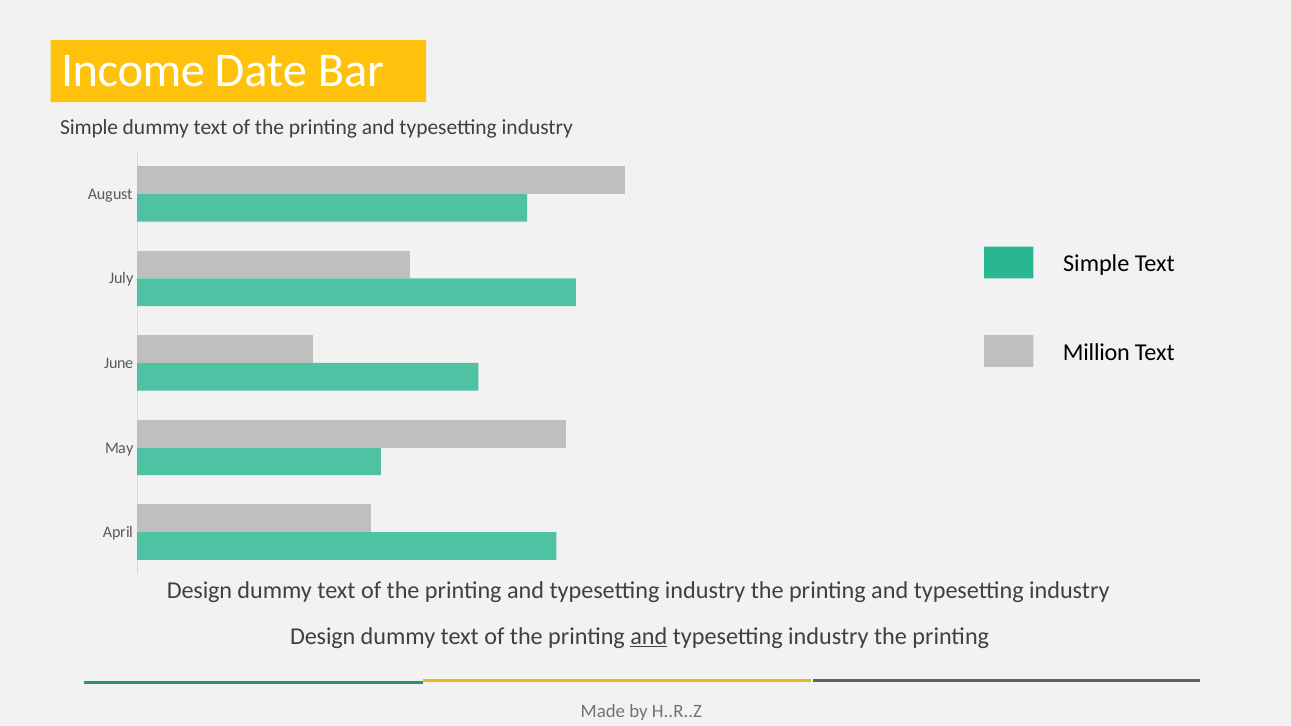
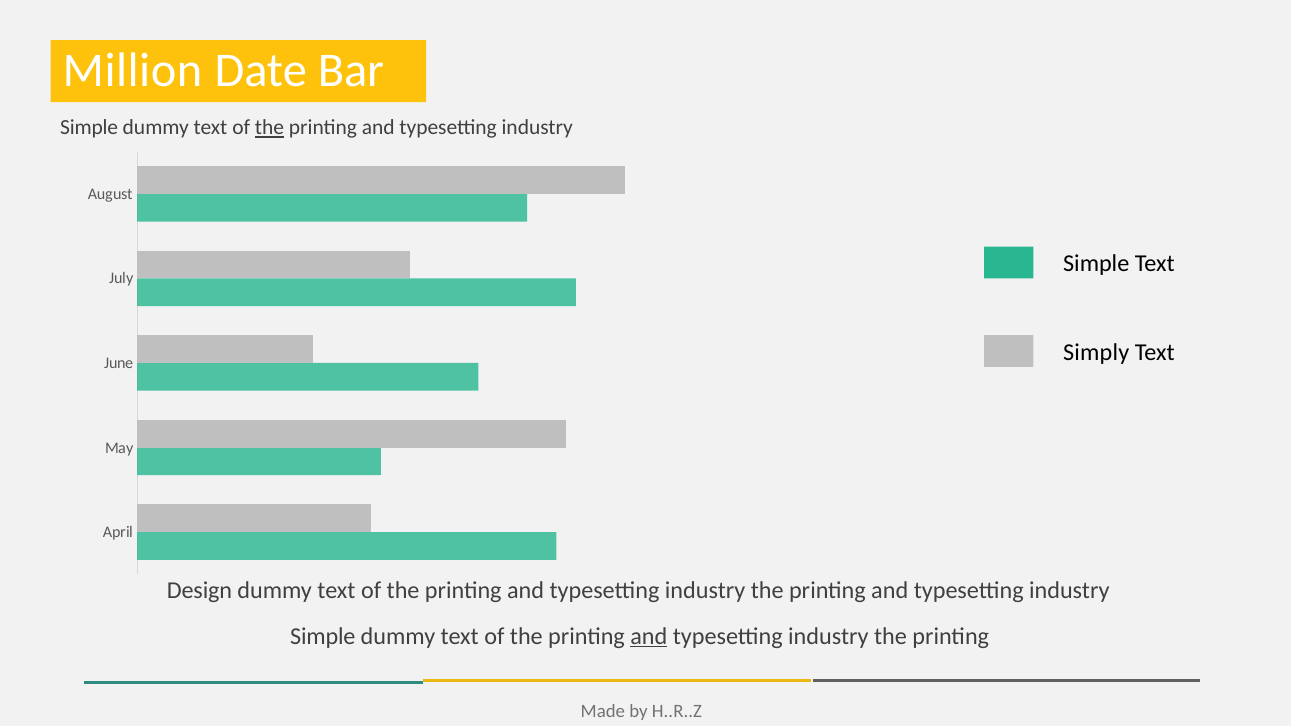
Income: Income -> Million
the at (270, 128) underline: none -> present
Million: Million -> Simply
Design at (323, 636): Design -> Simple
